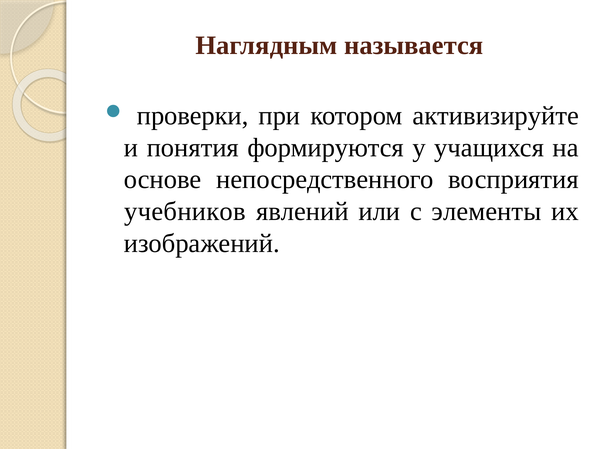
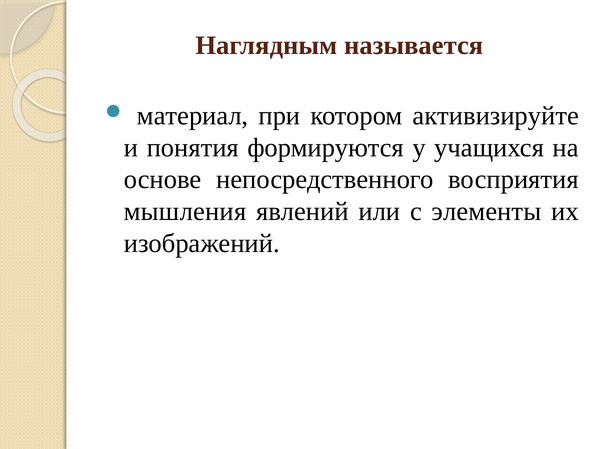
проверки: проверки -> материал
учебников: учебников -> мышления
